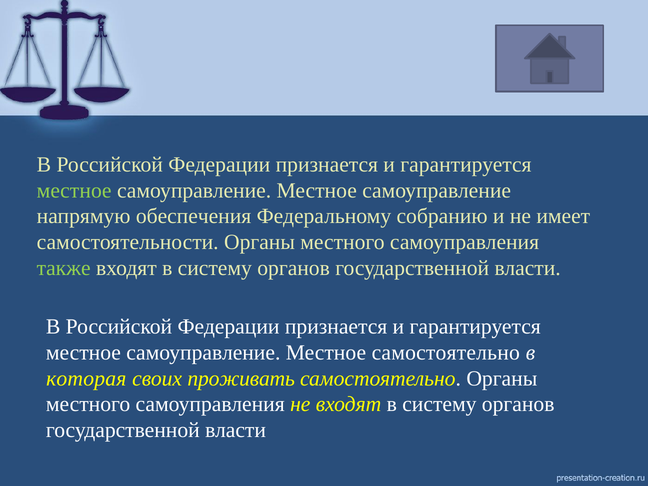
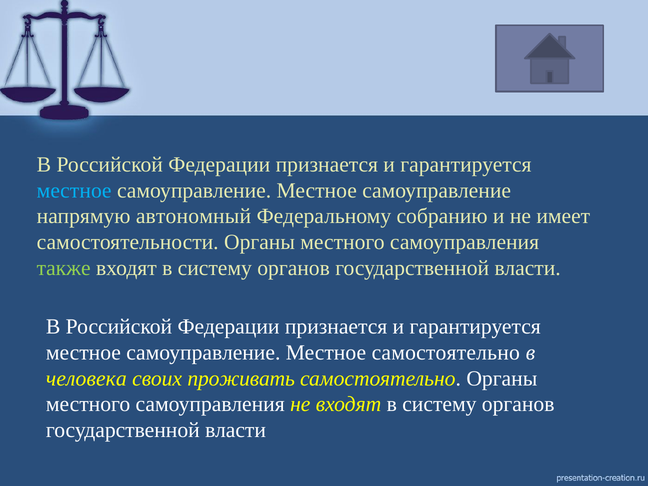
местное at (74, 190) colour: light green -> light blue
обеспечения: обеспечения -> автономный
которая: которая -> человека
